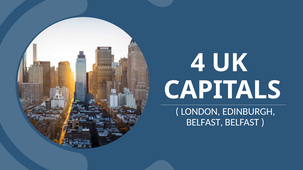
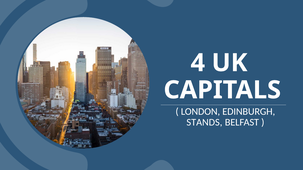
BELFAST at (205, 123): BELFAST -> STANDS
